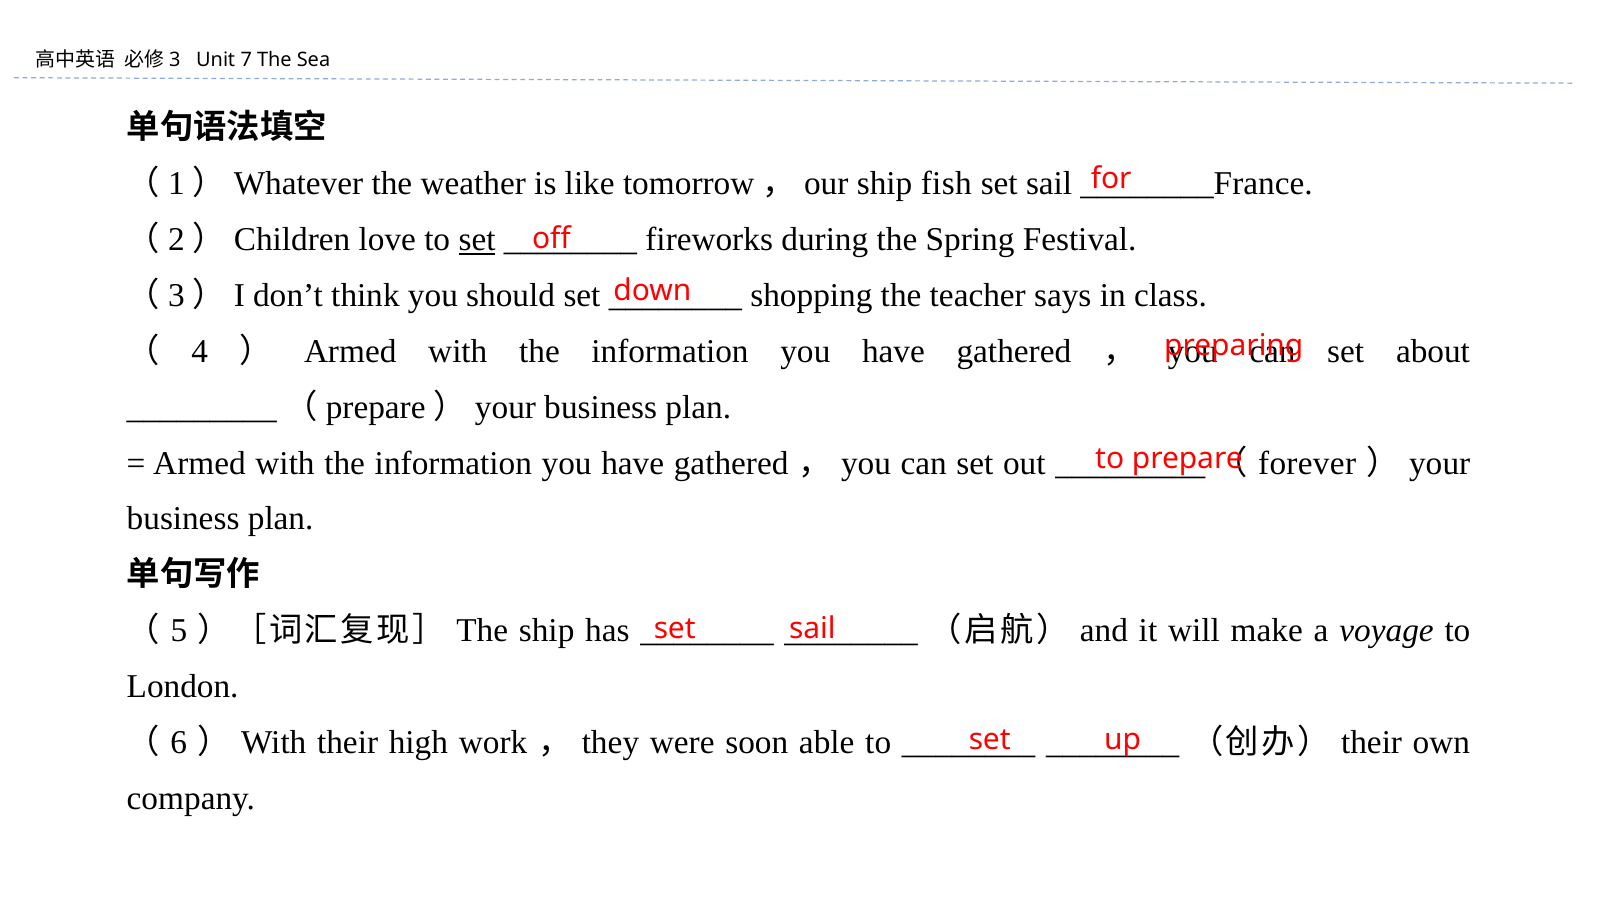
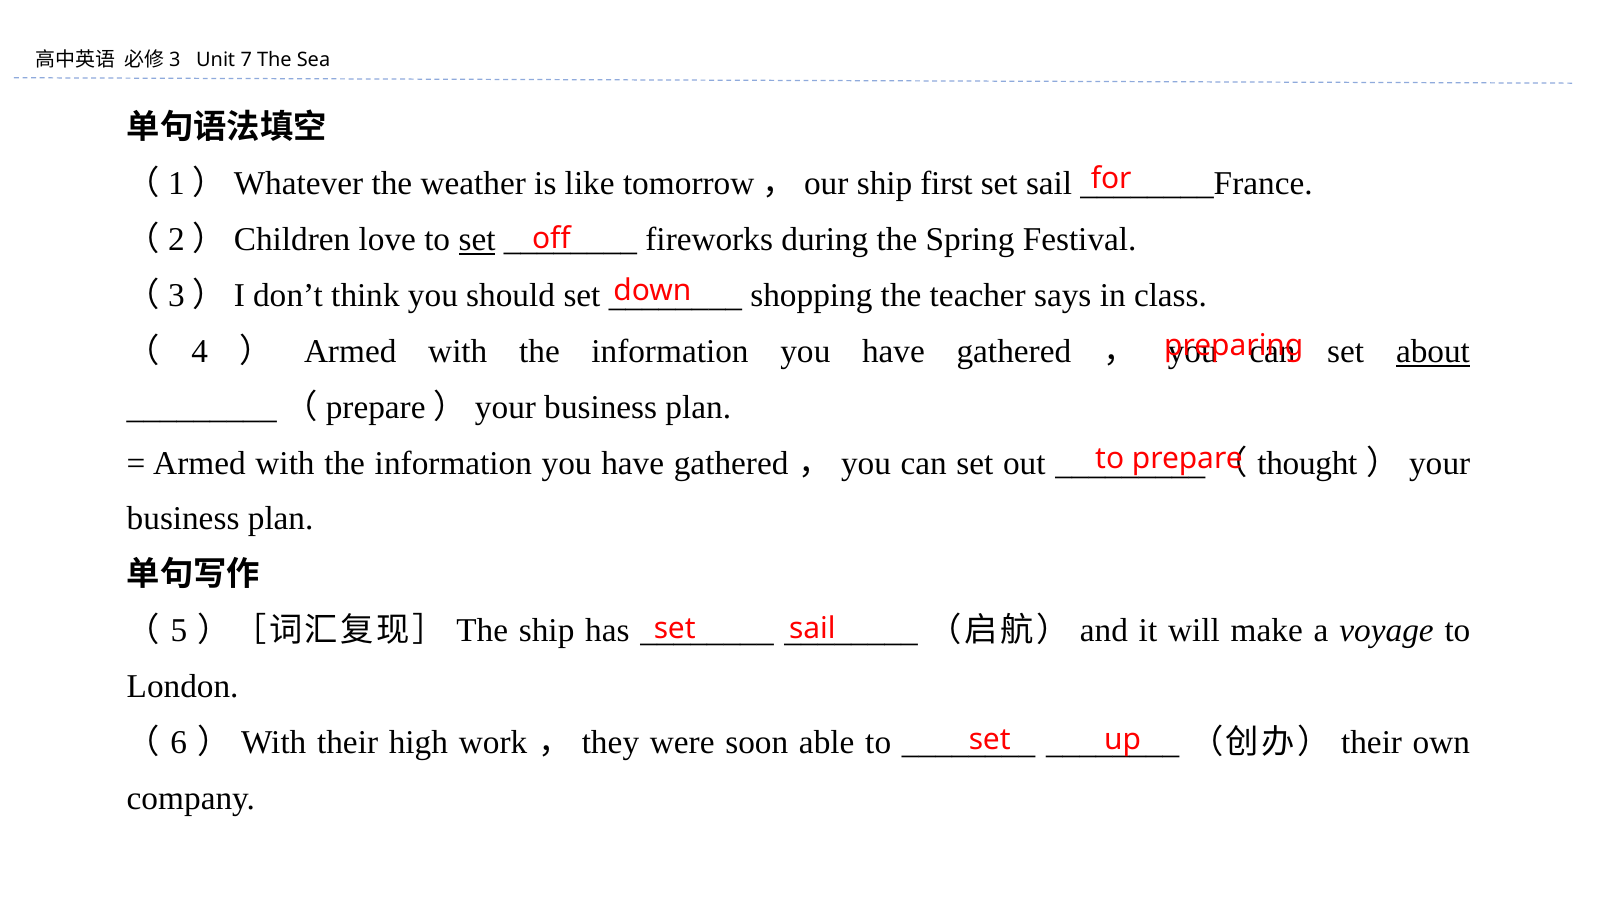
fish: fish -> first
about underline: none -> present
forever: forever -> thought
